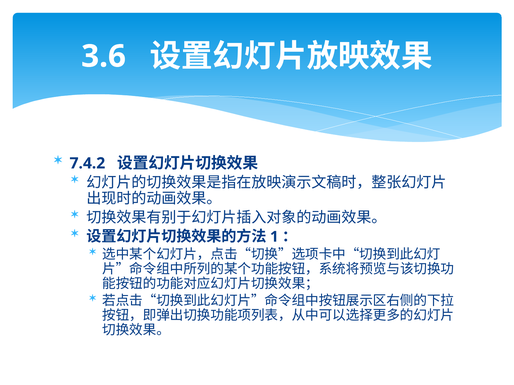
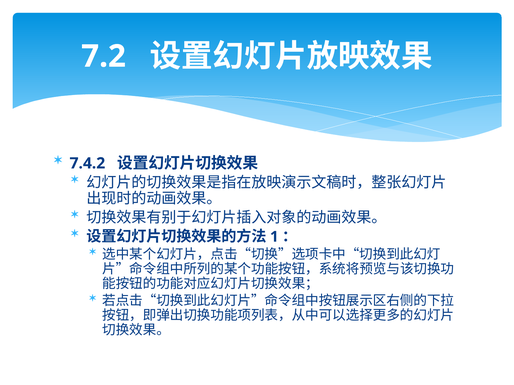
3.6: 3.6 -> 7.2
